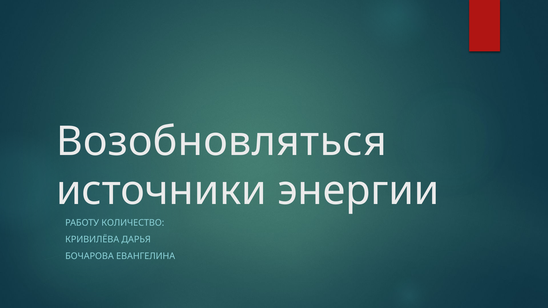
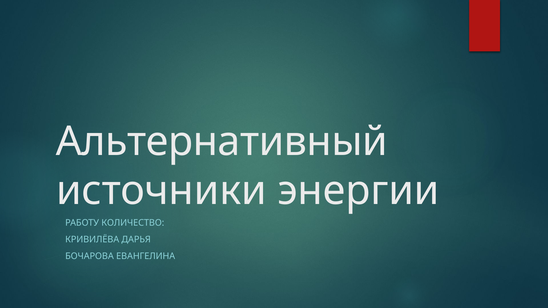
Возобновляться: Возобновляться -> Альтернативный
